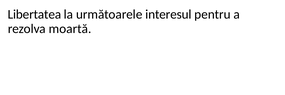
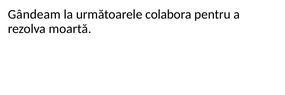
Libertatea: Libertatea -> Gândeam
interesul: interesul -> colabora
